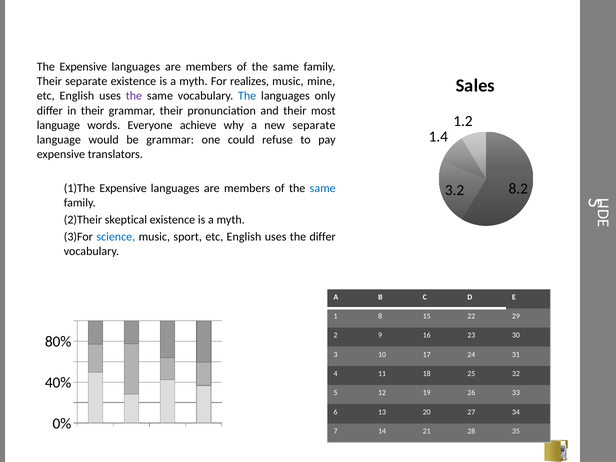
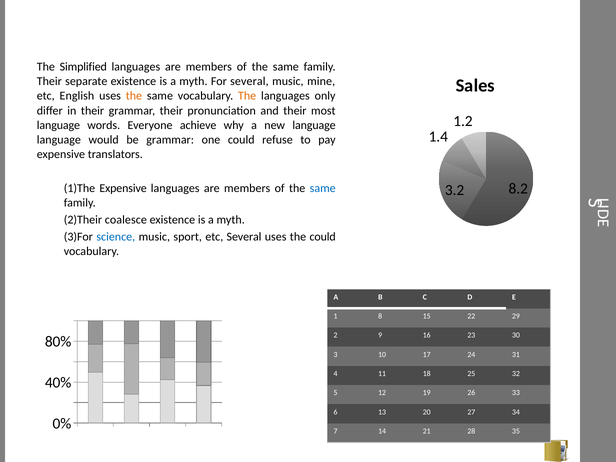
The Expensive: Expensive -> Simplified
For realizes: realizes -> several
the at (134, 96) colour: purple -> orange
The at (247, 96) colour: blue -> orange
new separate: separate -> language
skeptical: skeptical -> coalesce
sport etc English: English -> Several
the differ: differ -> could
